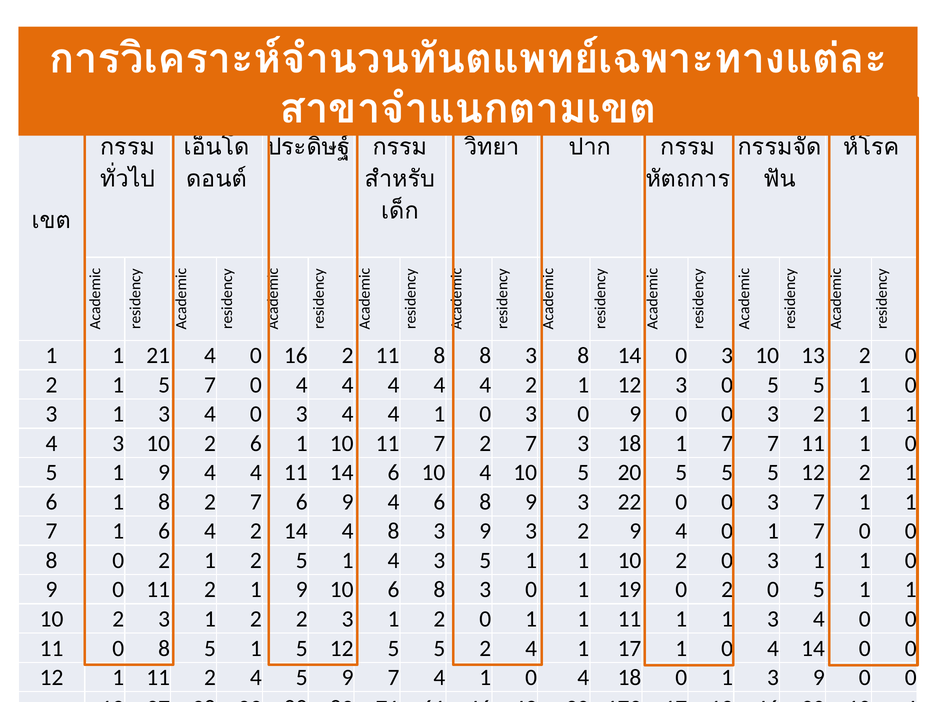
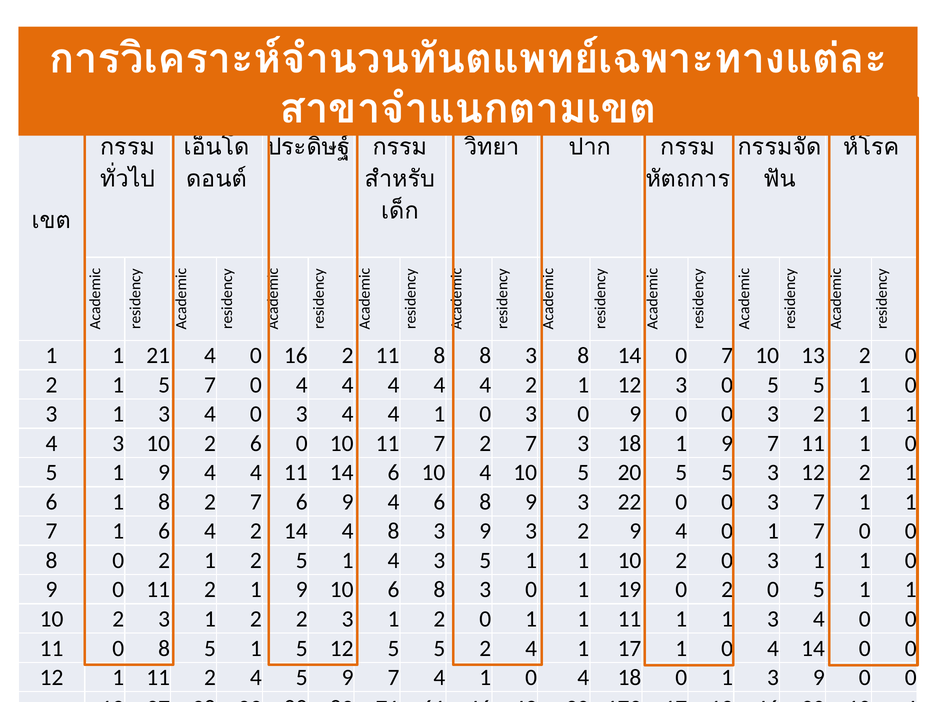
14 0 3: 3 -> 7
2 6 1: 1 -> 0
18 1 7: 7 -> 9
5 5 5: 5 -> 3
